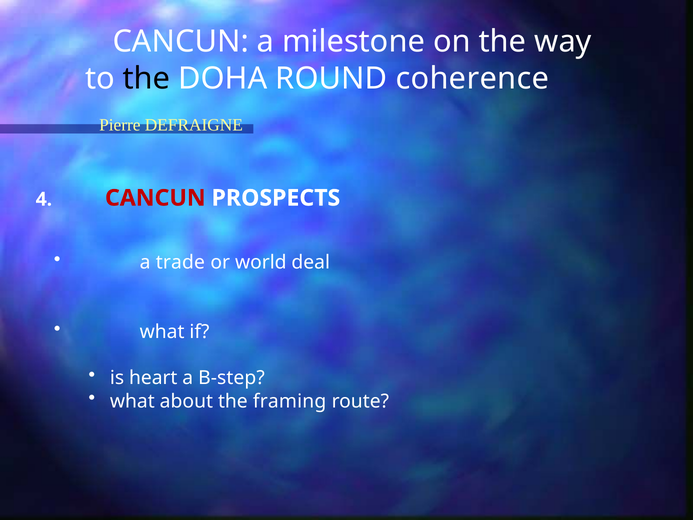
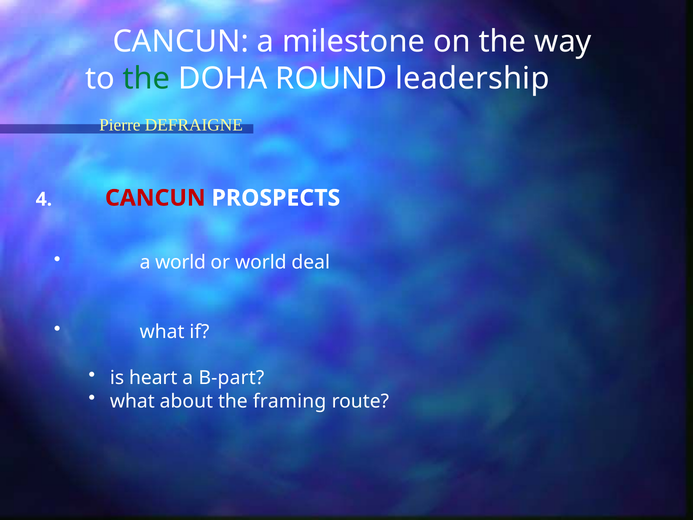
the at (147, 78) colour: black -> green
coherence: coherence -> leadership
a trade: trade -> world
B-step: B-step -> B-part
